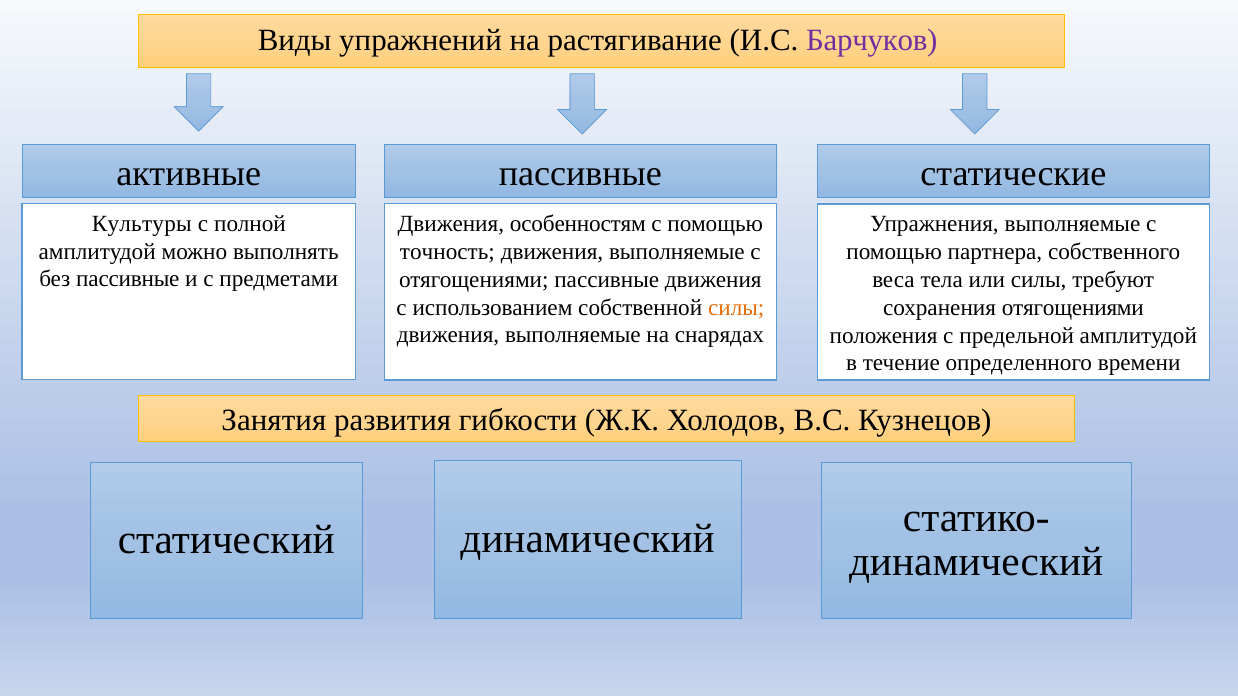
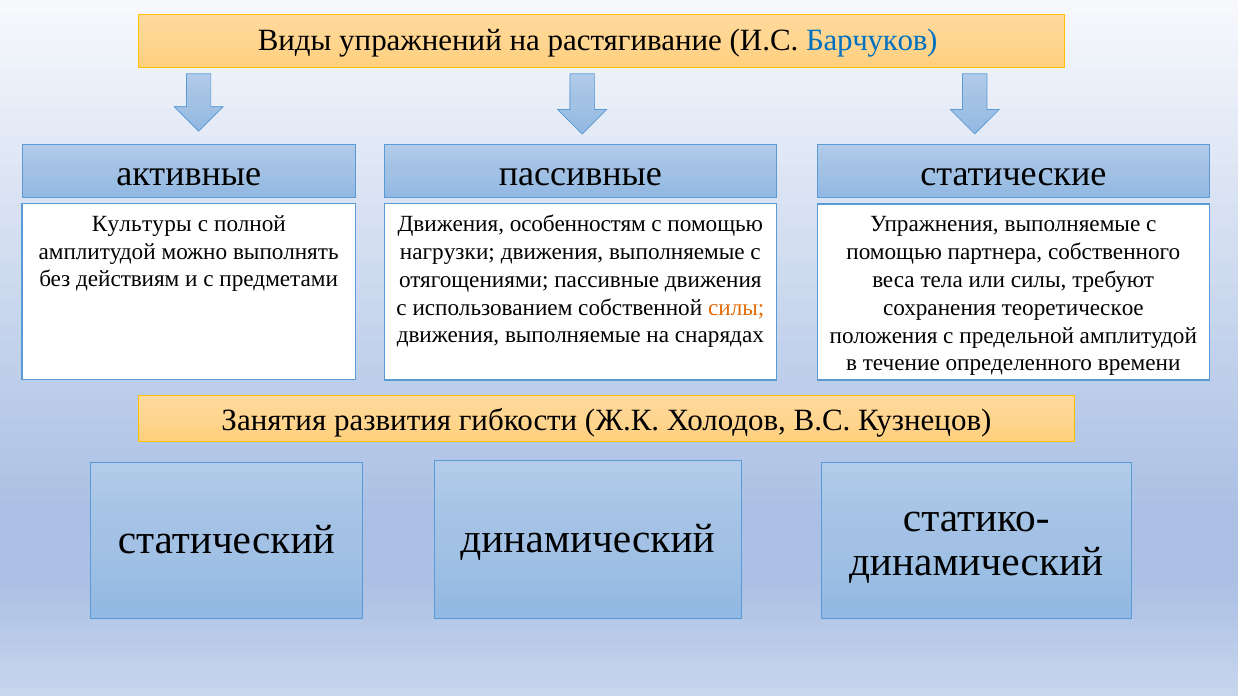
Барчуков colour: purple -> blue
точность: точность -> нагрузки
без пассивные: пассивные -> действиям
сохранения отягощениями: отягощениями -> теоретическое
